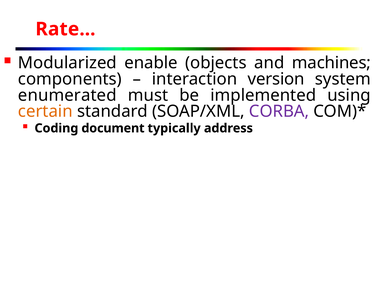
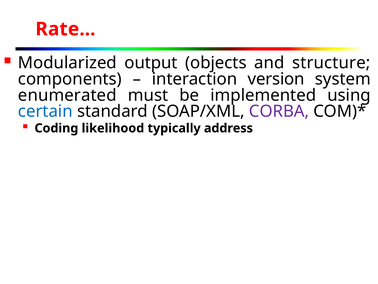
enable: enable -> output
machines: machines -> structure
certain colour: orange -> blue
document: document -> likelihood
